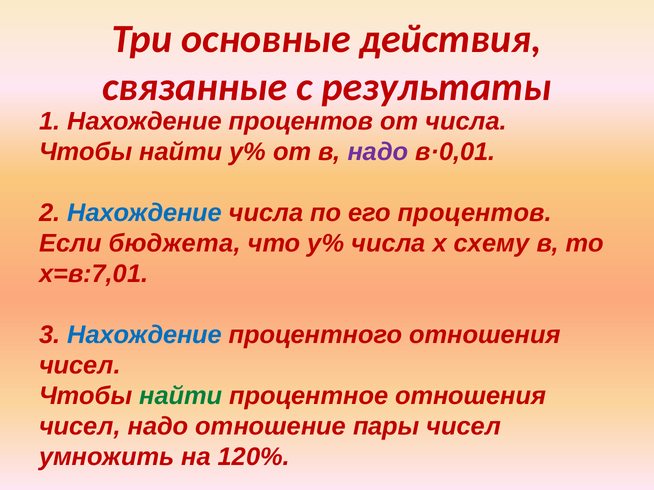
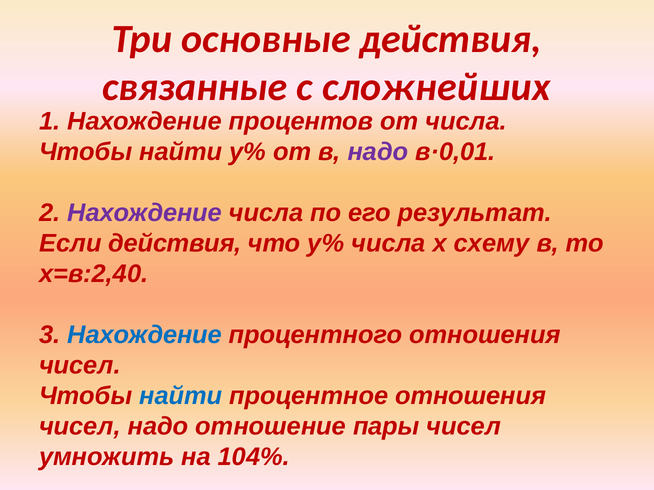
результаты: результаты -> сложнейших
Нахождение at (145, 213) colour: blue -> purple
его процентов: процентов -> результат
Если бюджета: бюджета -> действия
x=в:7,01: x=в:7,01 -> x=в:2,40
найти at (181, 396) colour: green -> blue
120%: 120% -> 104%
